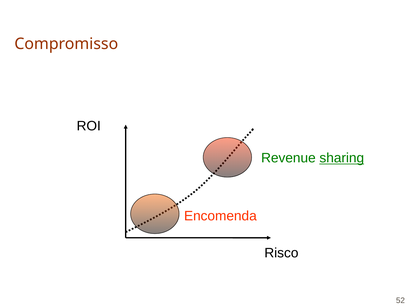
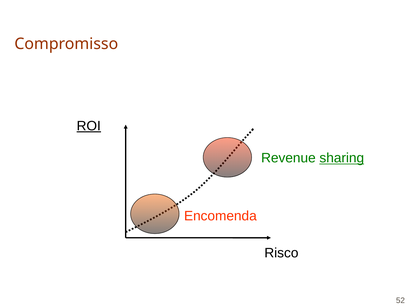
ROI underline: none -> present
